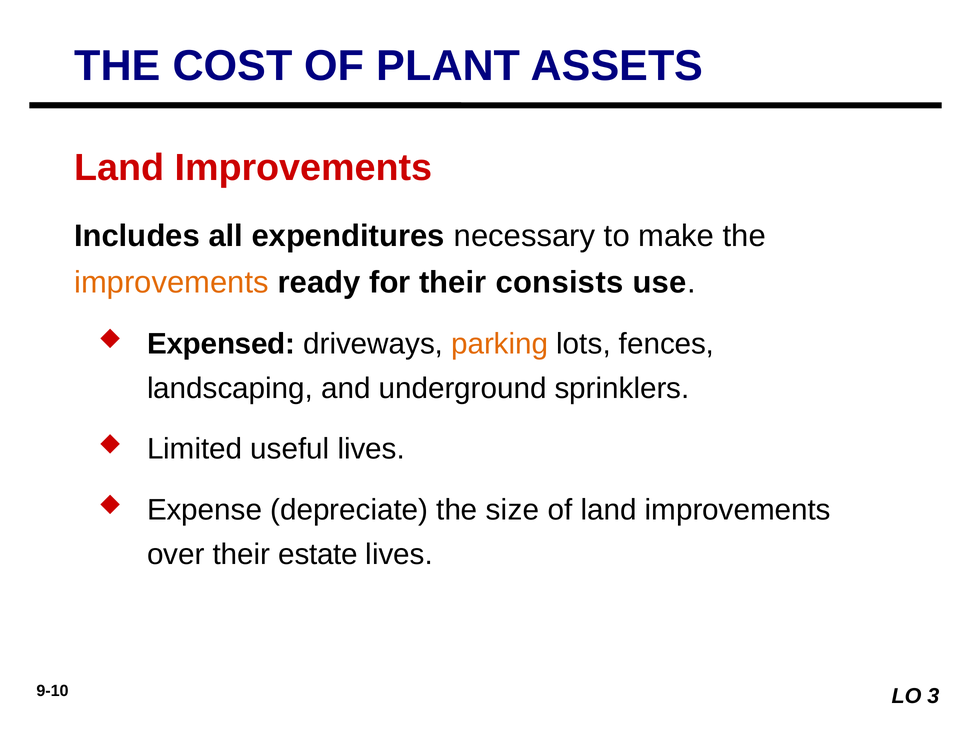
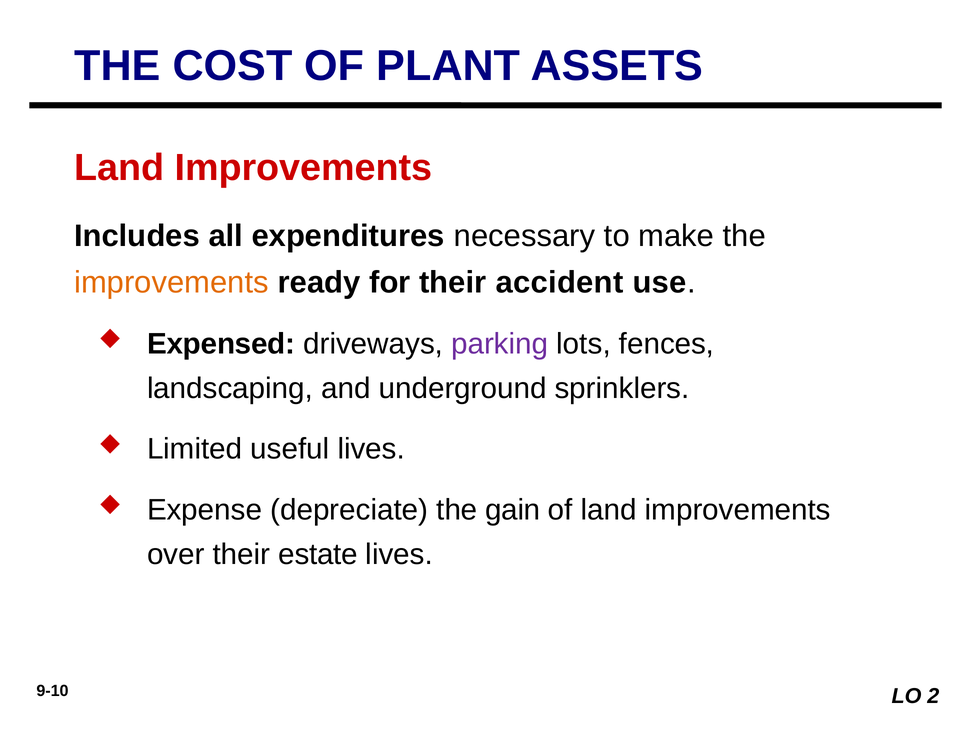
consists: consists -> accident
parking colour: orange -> purple
size: size -> gain
3: 3 -> 2
